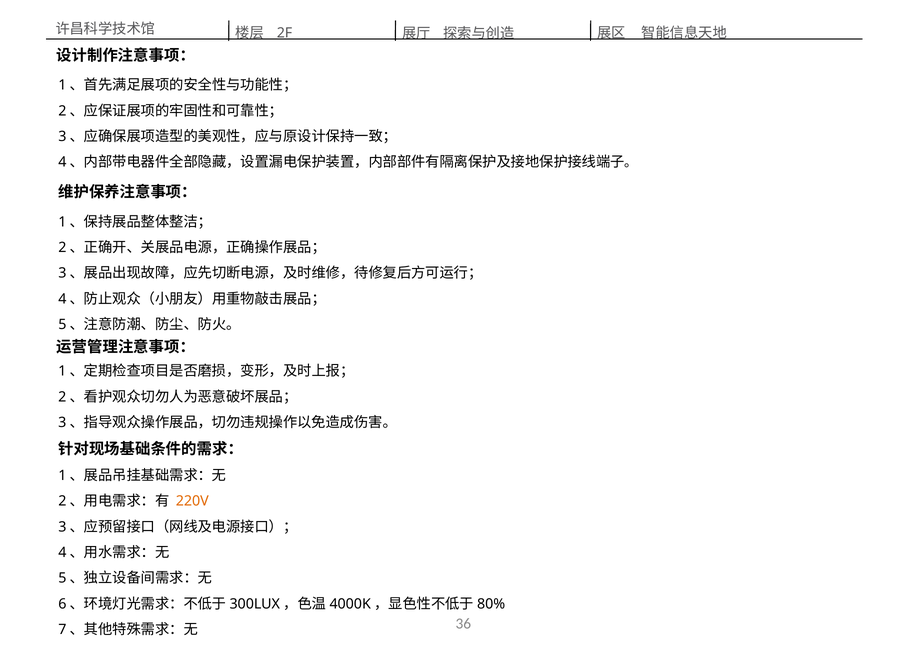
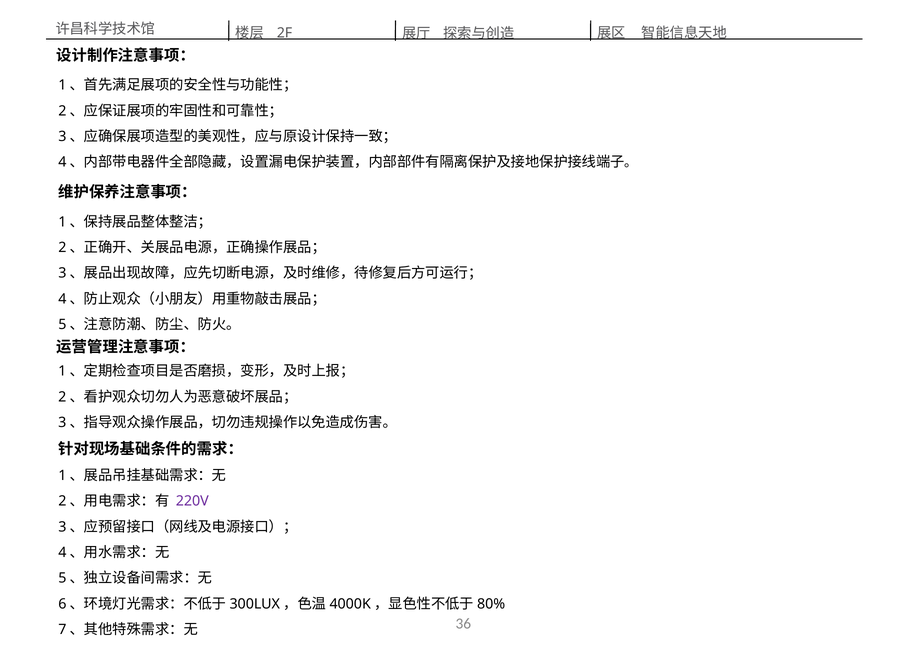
220V colour: orange -> purple
